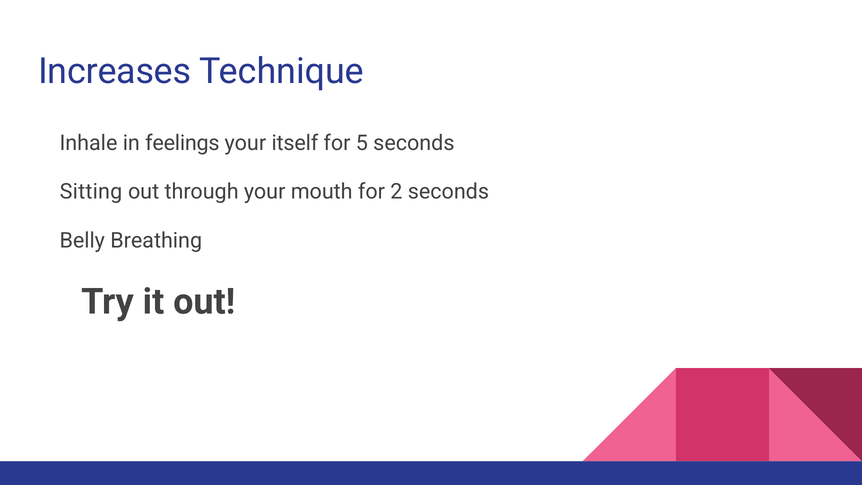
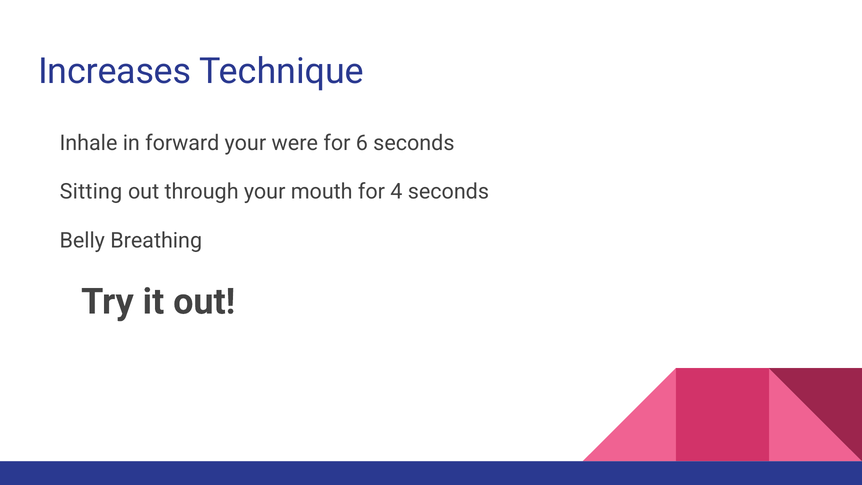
feelings: feelings -> forward
itself: itself -> were
5: 5 -> 6
2: 2 -> 4
